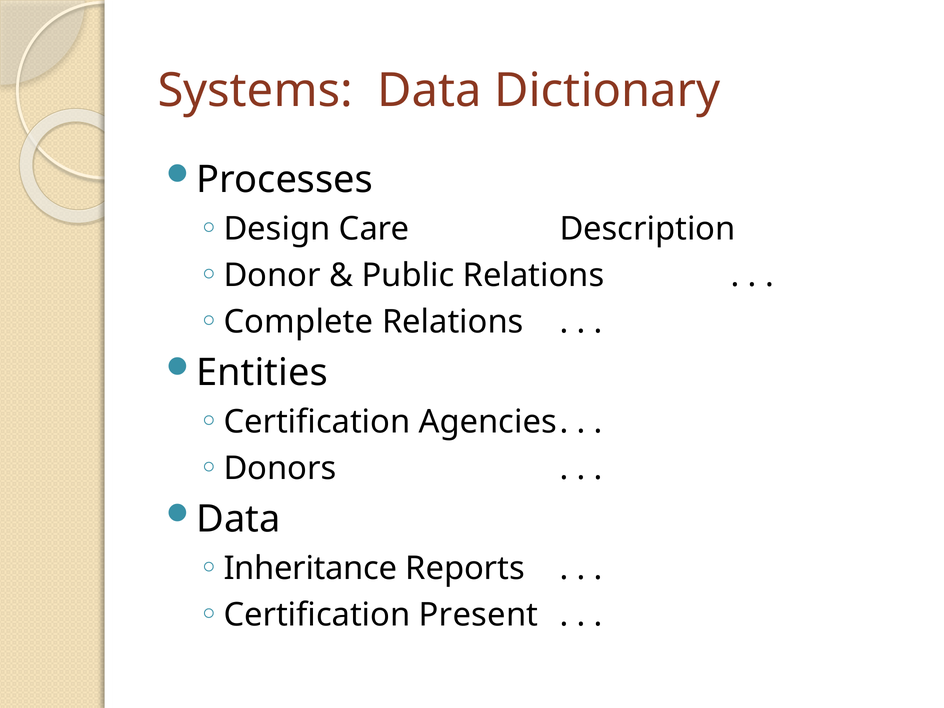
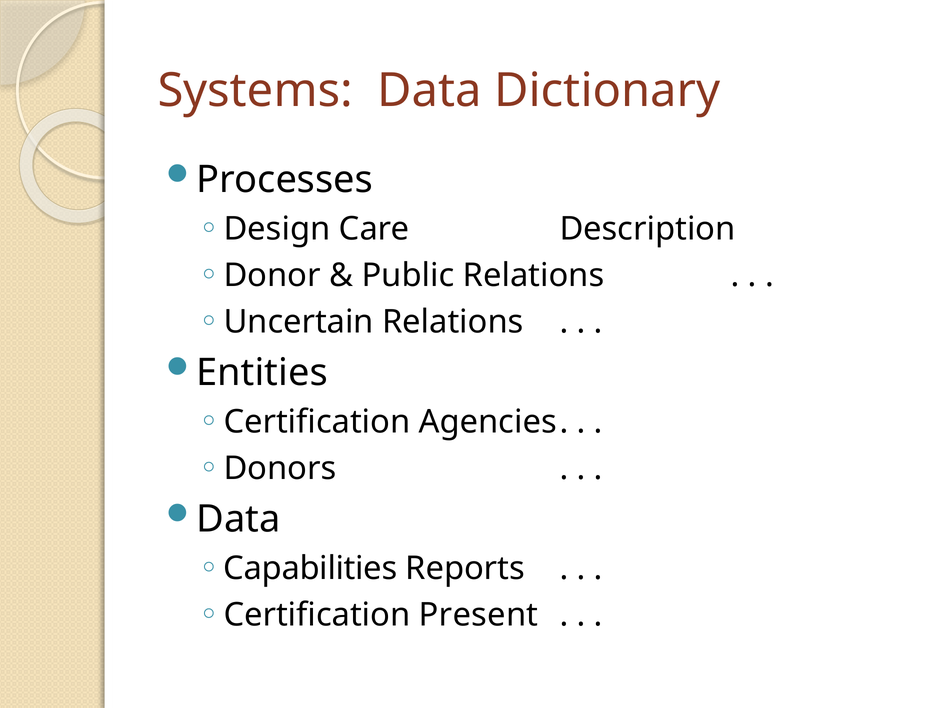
Complete: Complete -> Uncertain
Inheritance: Inheritance -> Capabilities
